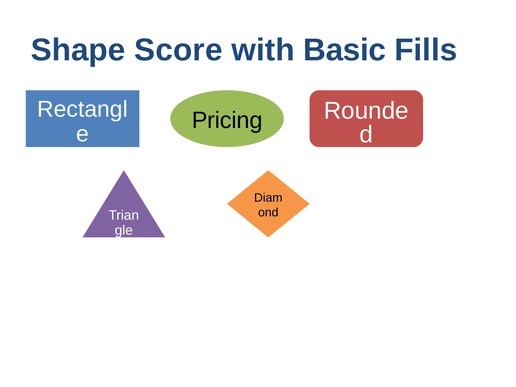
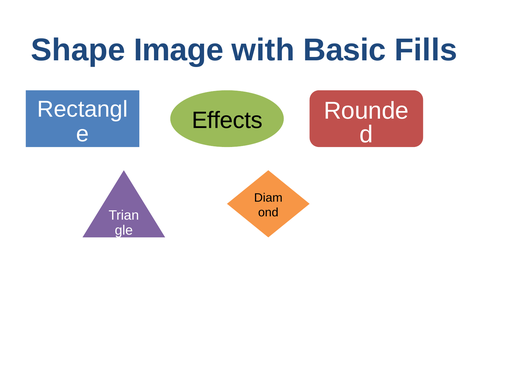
Score: Score -> Image
Pricing: Pricing -> Effects
